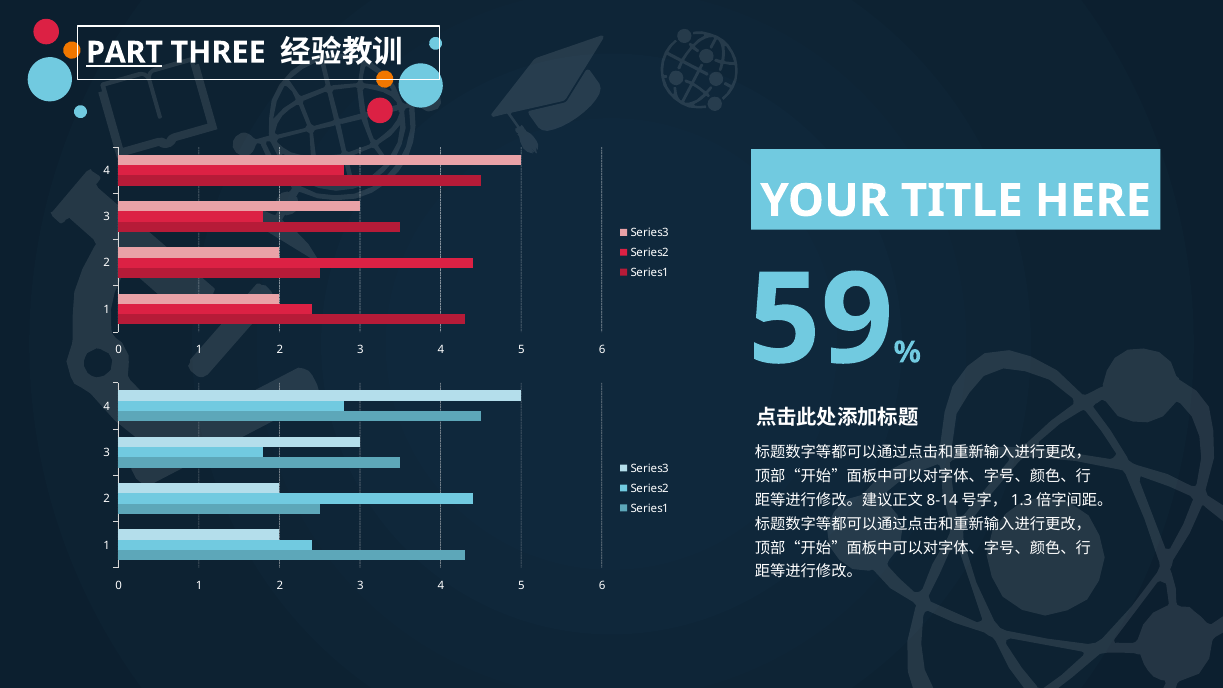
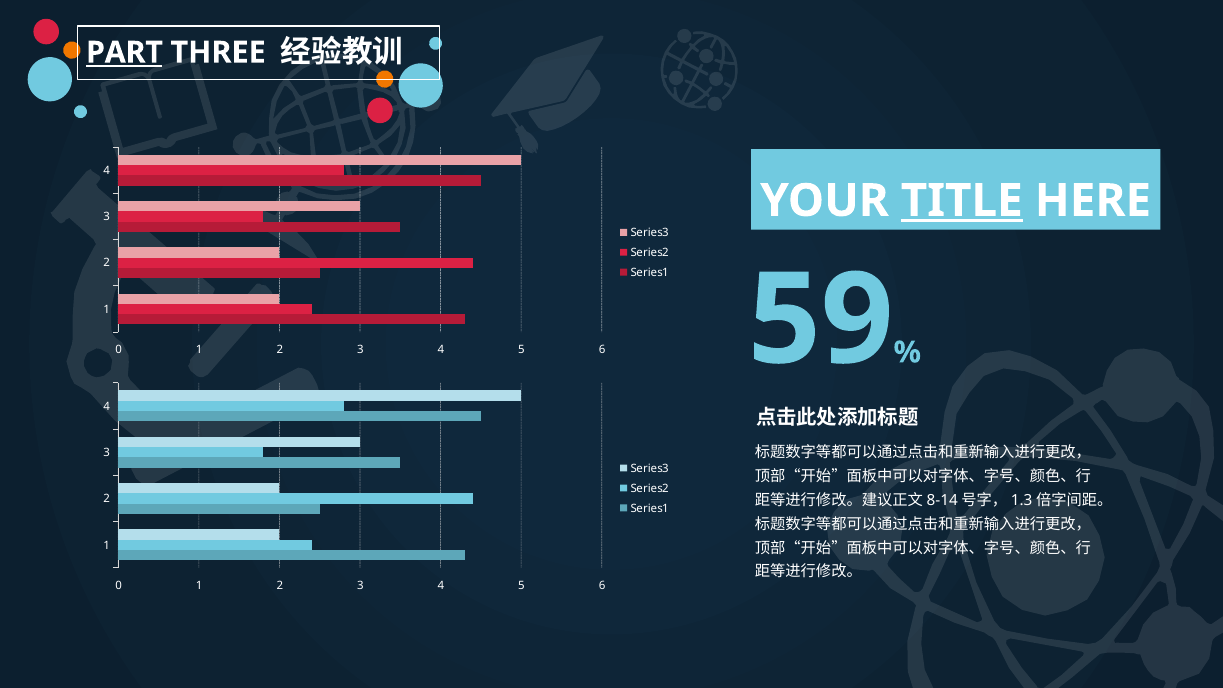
TITLE underline: none -> present
